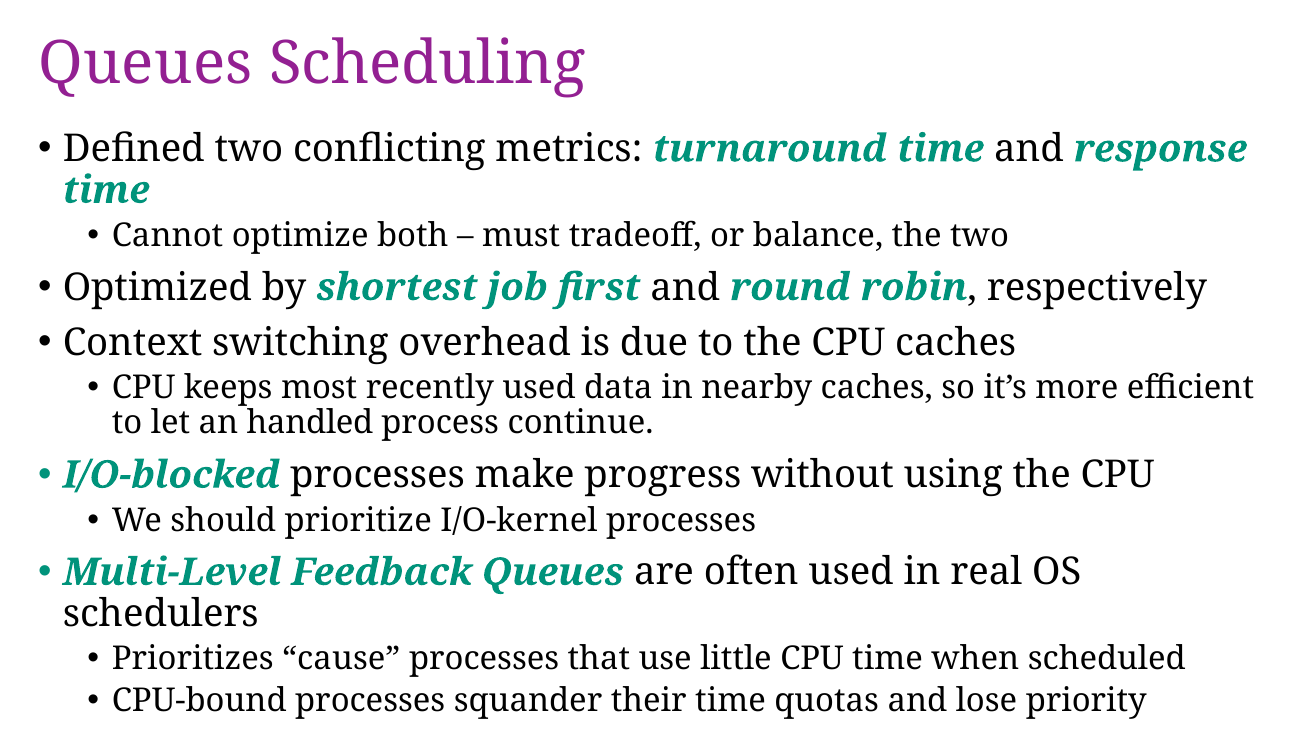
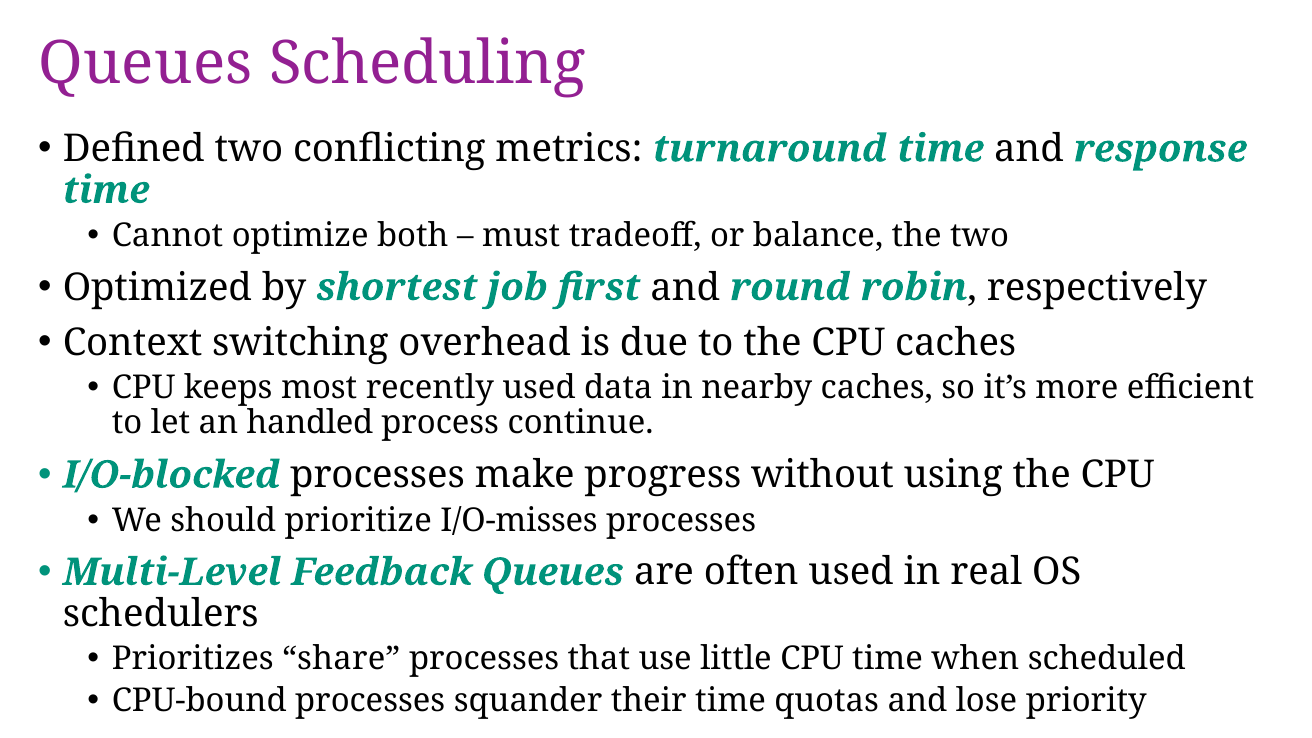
I/O-kernel: I/O-kernel -> I/O-misses
cause: cause -> share
